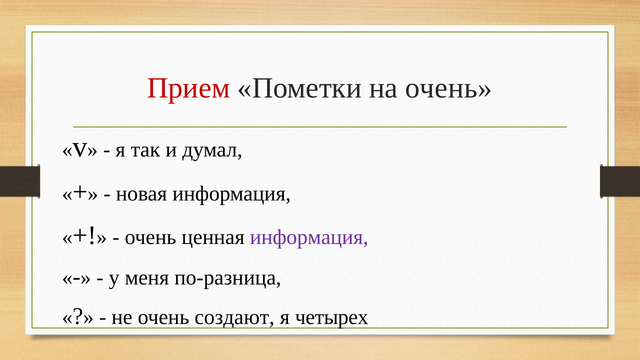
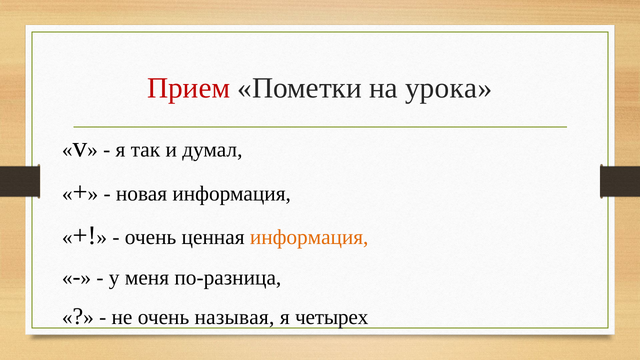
на очень: очень -> урока
информация at (309, 237) colour: purple -> orange
создают: создают -> называя
